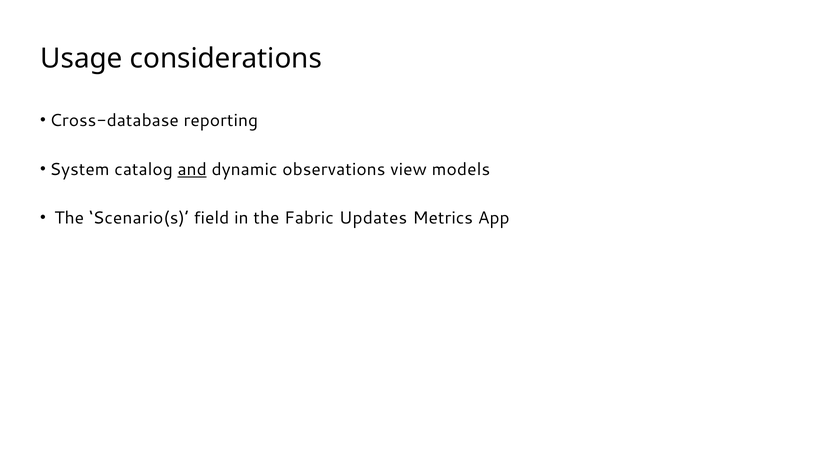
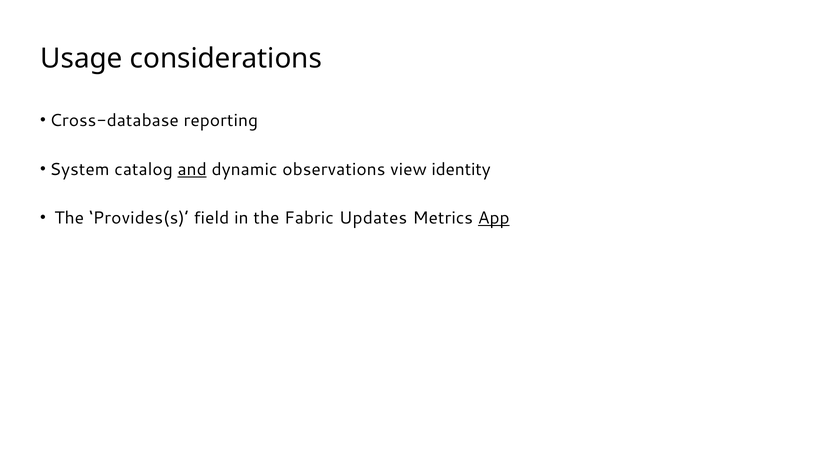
models: models -> identity
Scenario(s: Scenario(s -> Provides(s
App underline: none -> present
